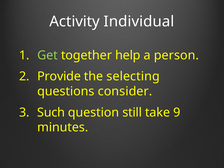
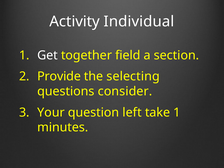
Get colour: light green -> white
help: help -> field
person: person -> section
Such: Such -> Your
still: still -> left
take 9: 9 -> 1
